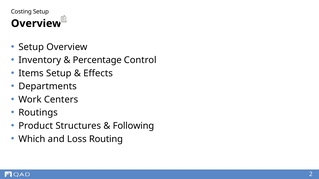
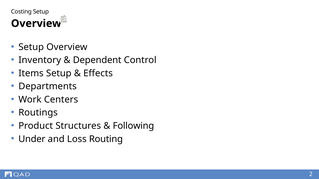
Percentage: Percentage -> Dependent
Which: Which -> Under
